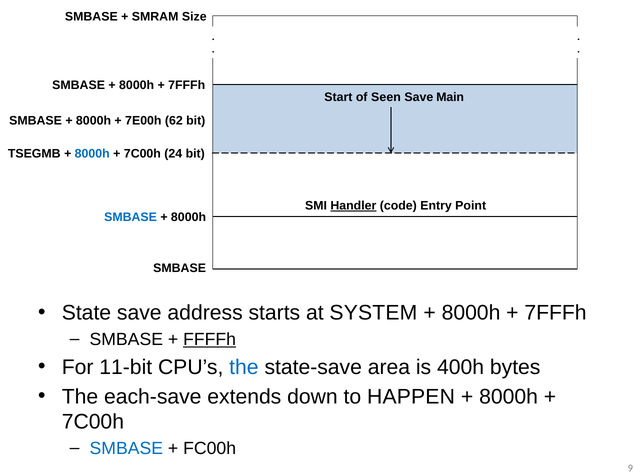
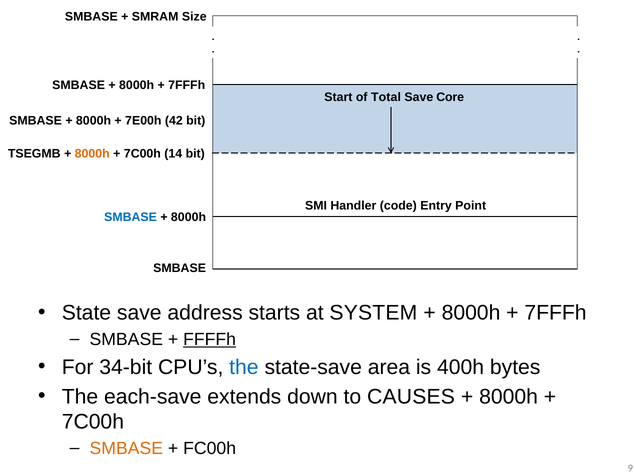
Seen: Seen -> Total
Main: Main -> Core
62: 62 -> 42
8000h at (92, 154) colour: blue -> orange
24: 24 -> 14
Handler underline: present -> none
11-bit: 11-bit -> 34-bit
HAPPEN: HAPPEN -> CAUSES
SMBASE at (126, 449) colour: blue -> orange
